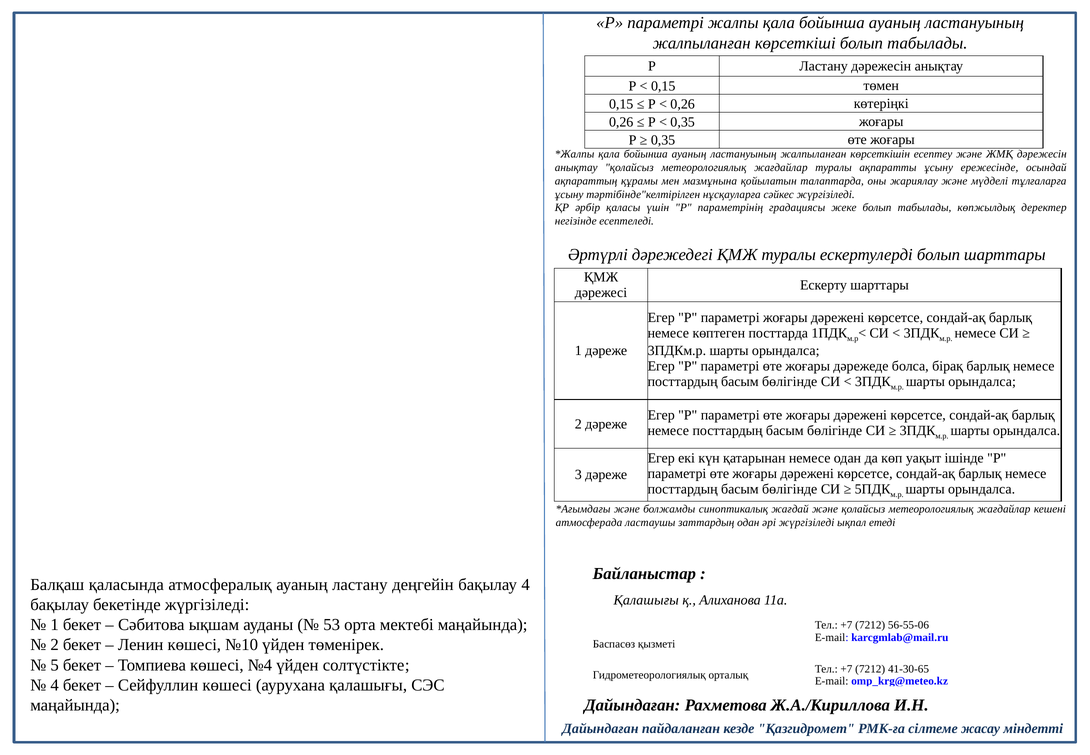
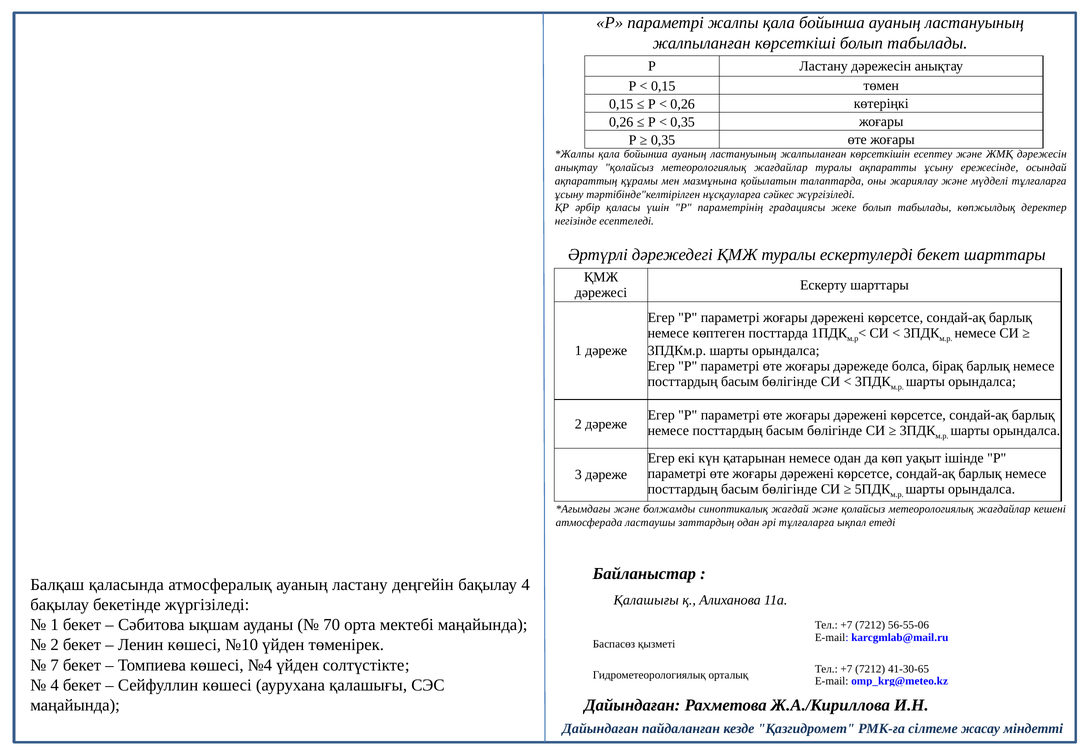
ескертулерді болып: болып -> бекет
әрі жүргізіледі: жүргізіледі -> тұлғаларға
53: 53 -> 70
5: 5 -> 7
